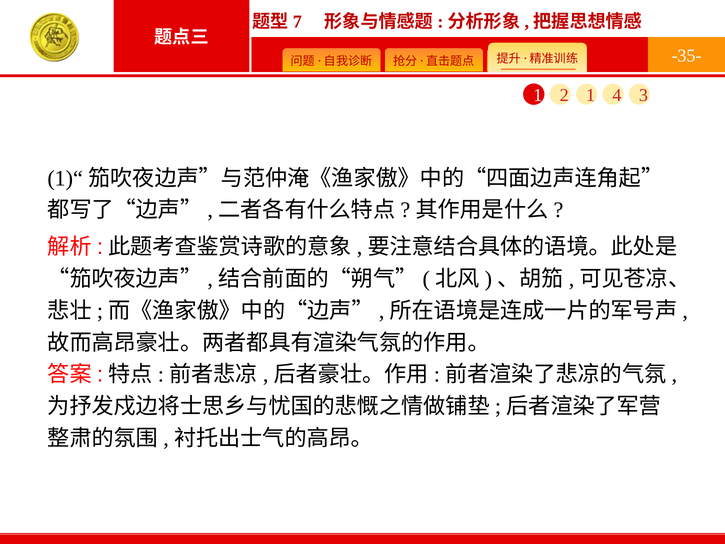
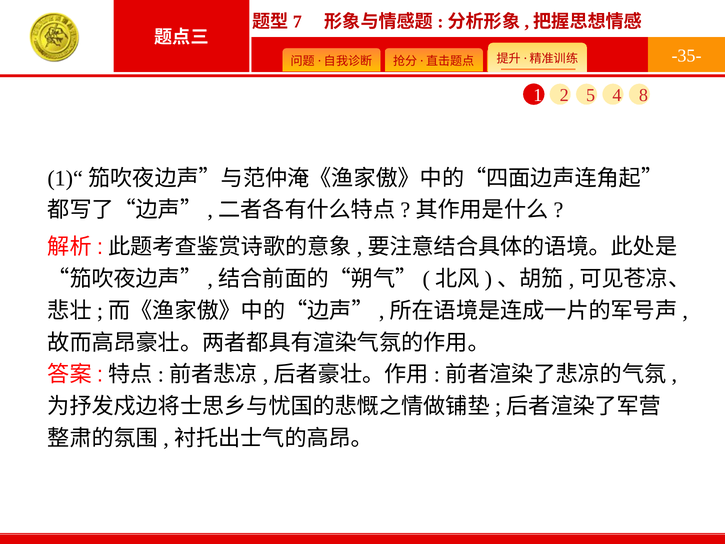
2 1: 1 -> 5
3: 3 -> 8
